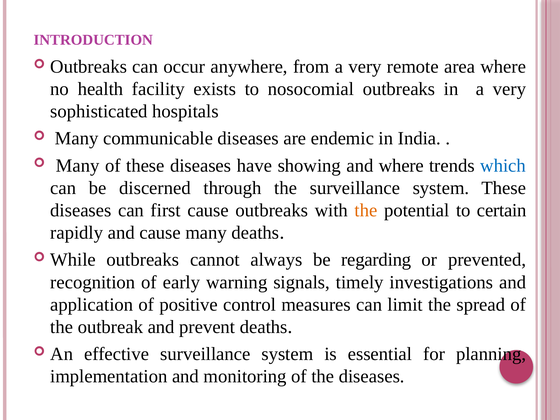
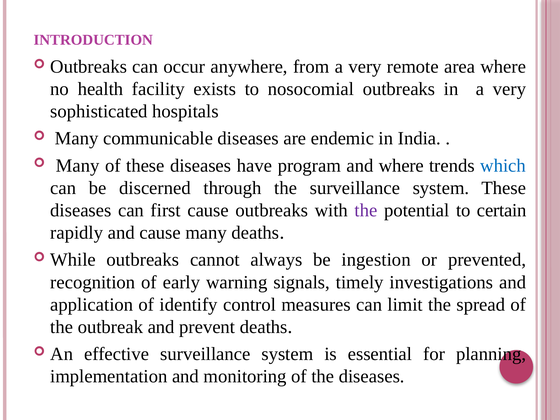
showing: showing -> program
the at (366, 210) colour: orange -> purple
regarding: regarding -> ingestion
positive: positive -> identify
